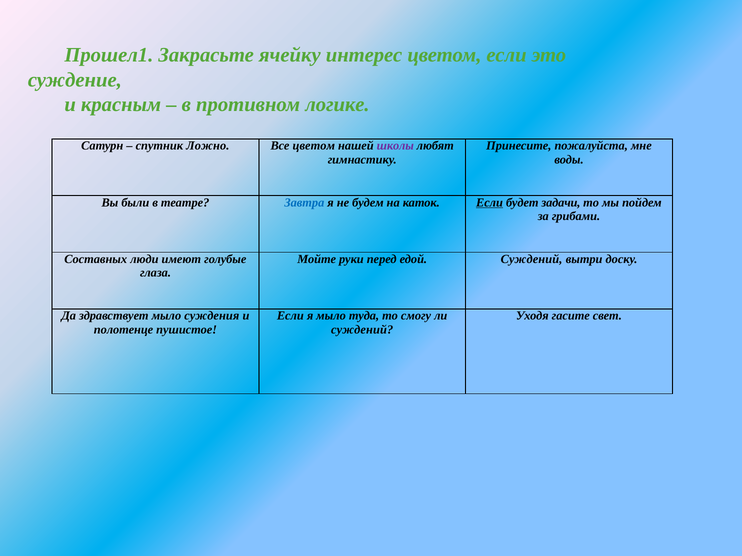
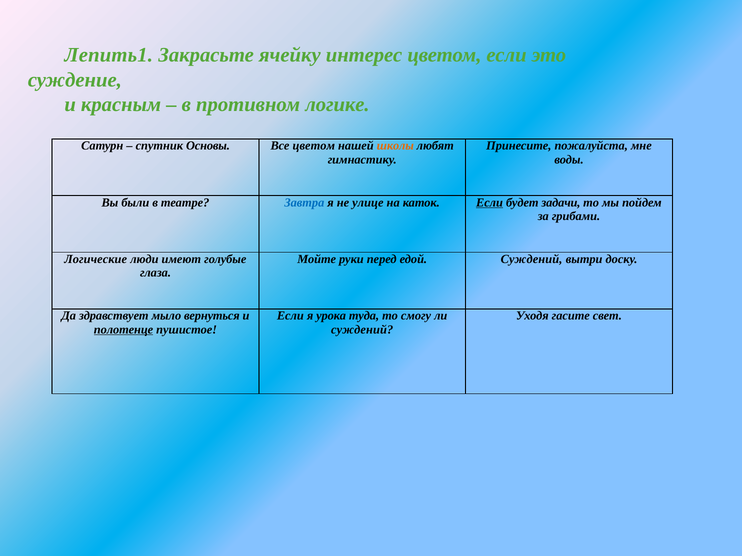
Прошел1: Прошел1 -> Лепить1
Ложно: Ложно -> Основы
школы colour: purple -> orange
будем: будем -> улице
Составных: Составных -> Логические
суждения: суждения -> вернуться
я мыло: мыло -> урока
полотенце underline: none -> present
